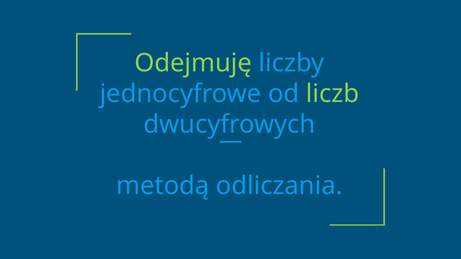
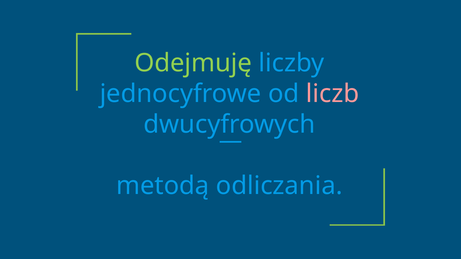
liczb colour: light green -> pink
